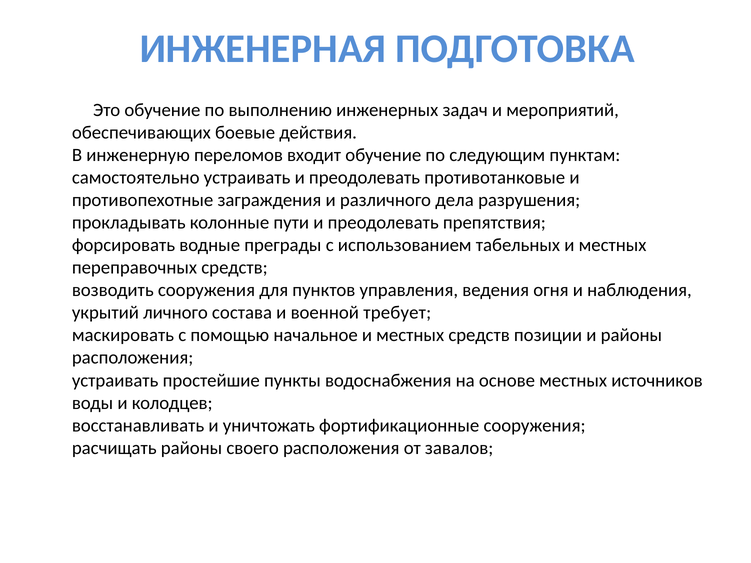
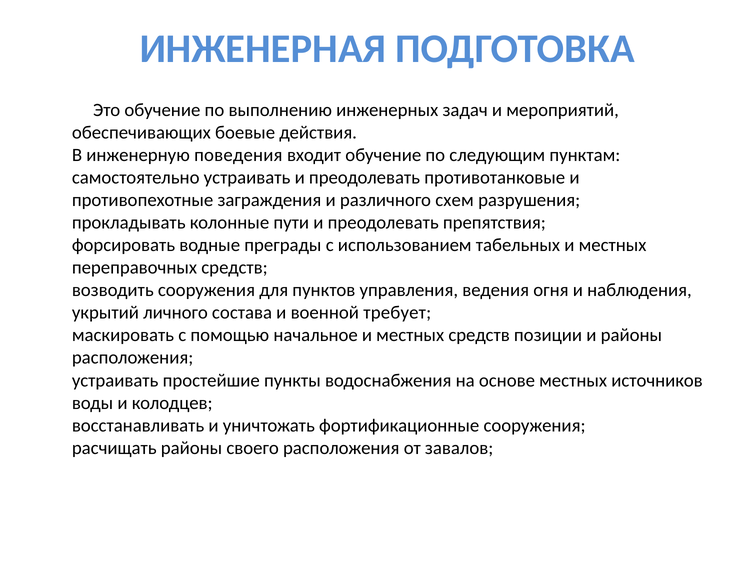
переломов: переломов -> поведения
дела: дела -> схем
